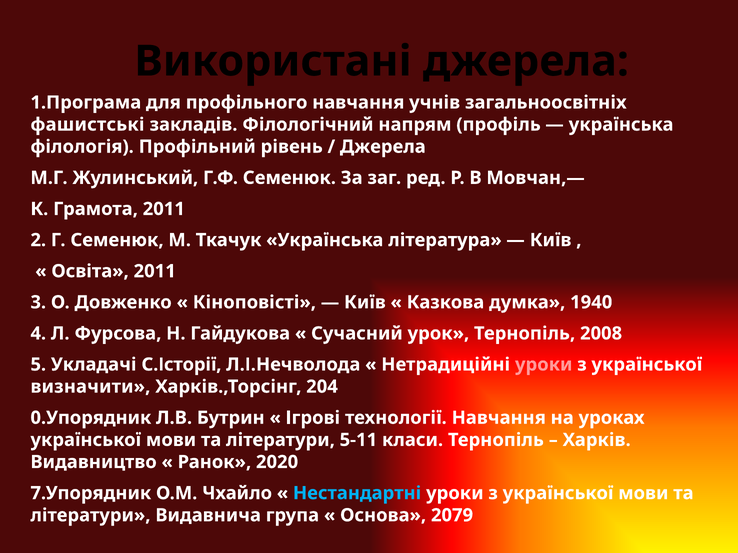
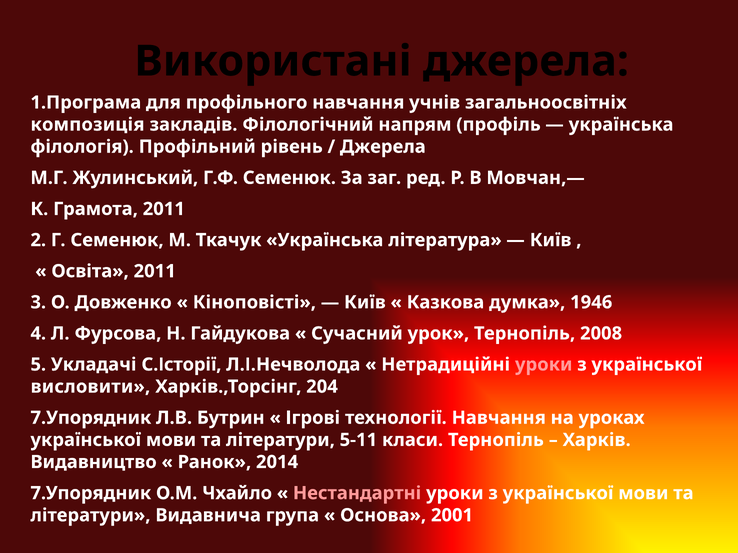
фашистські: фашистські -> композиція
1940: 1940 -> 1946
визначити: визначити -> висловити
0.Упорядник at (91, 418): 0.Упорядник -> 7.Упорядник
2020: 2020 -> 2014
Нестандартні colour: light blue -> pink
2079: 2079 -> 2001
